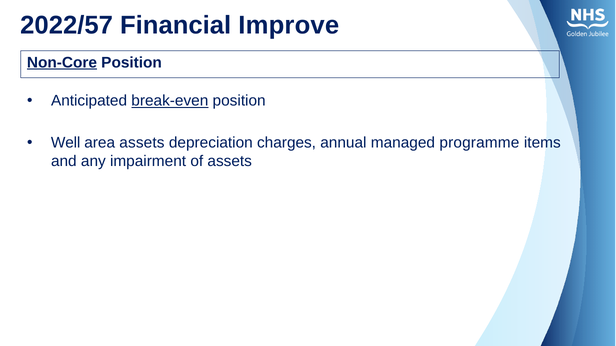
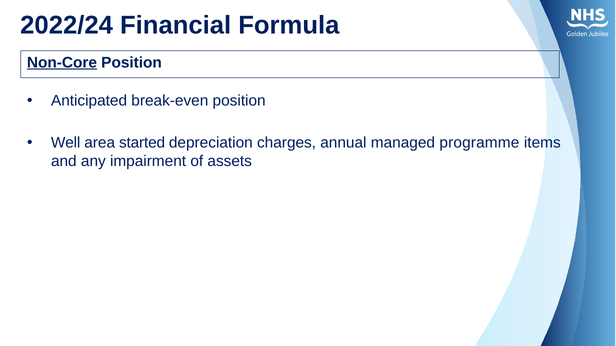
2022/57: 2022/57 -> 2022/24
Improve: Improve -> Formula
break-even underline: present -> none
area assets: assets -> started
